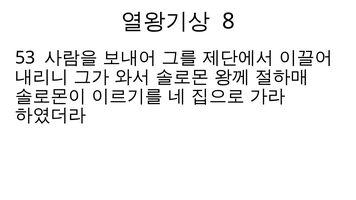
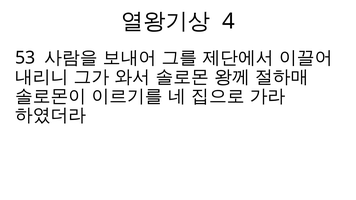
8: 8 -> 4
